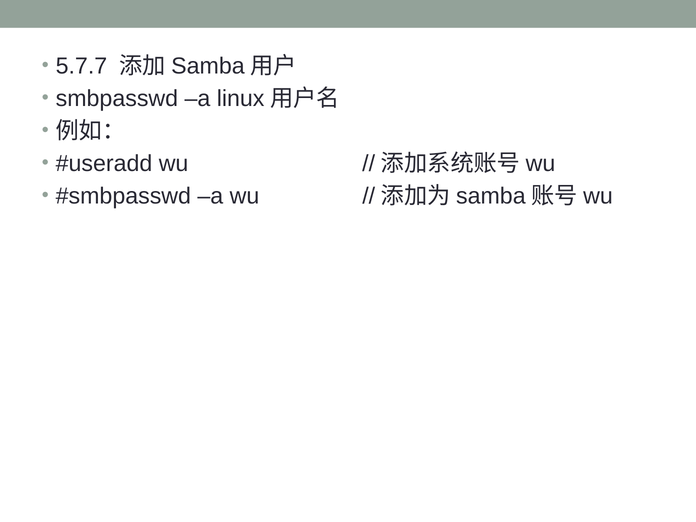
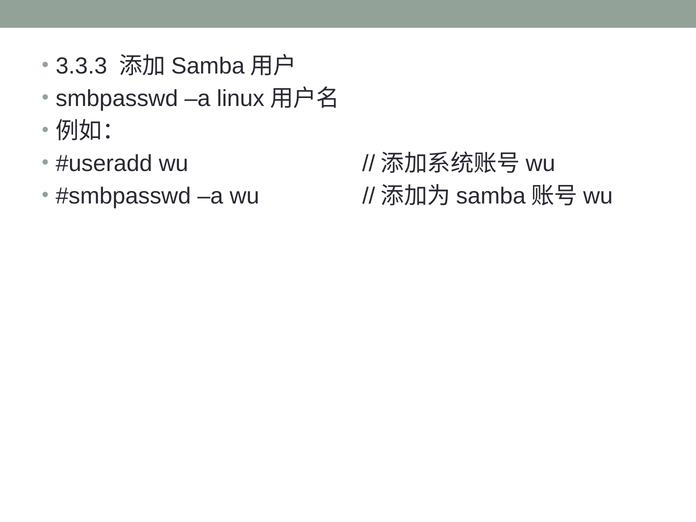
5.7.7: 5.7.7 -> 3.3.3
